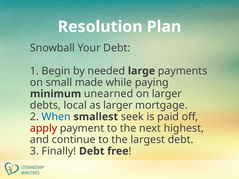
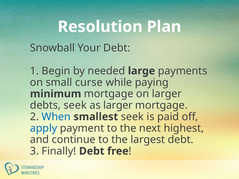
made: made -> curse
minimum unearned: unearned -> mortgage
debts local: local -> seek
apply colour: red -> blue
